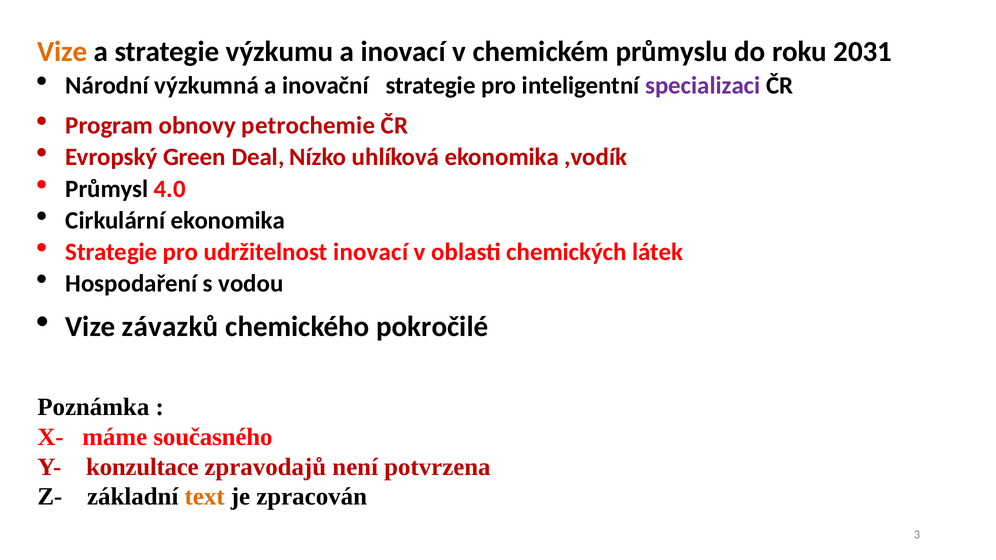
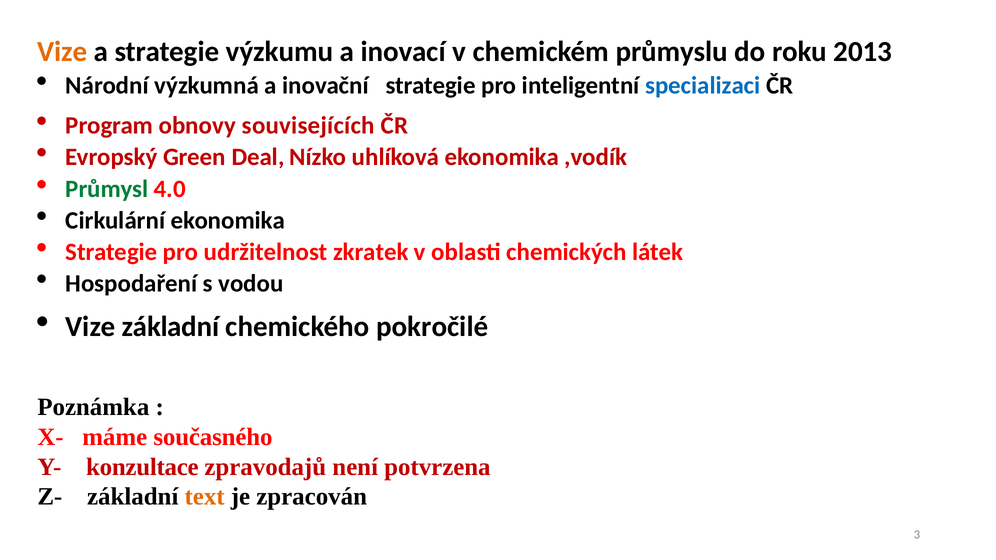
2031: 2031 -> 2013
specializaci colour: purple -> blue
petrochemie: petrochemie -> souvisejících
Průmysl colour: black -> green
udržitelnost inovací: inovací -> zkratek
Vize závazků: závazků -> základní
